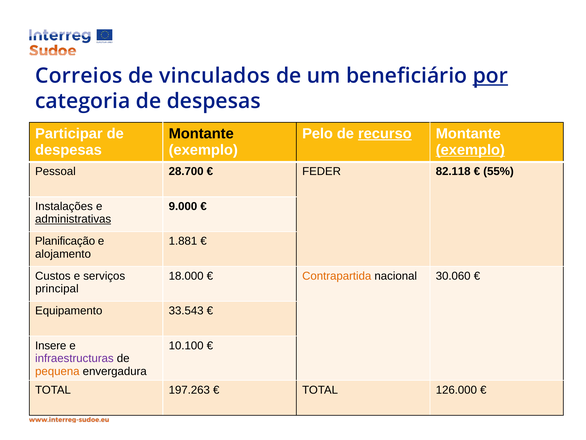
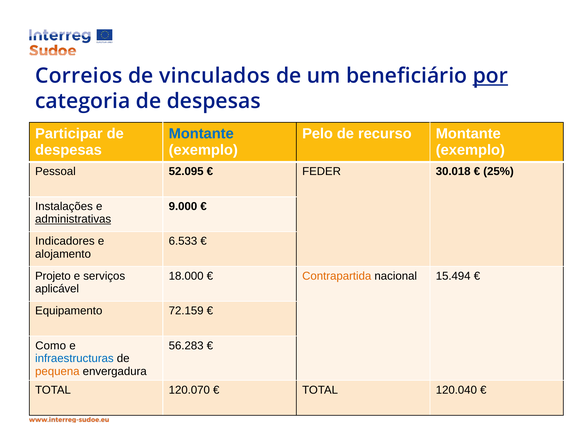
Montante at (201, 133) colour: black -> blue
recurso underline: present -> none
exemplo at (470, 150) underline: present -> none
28.700: 28.700 -> 52.095
82.118: 82.118 -> 30.018
55%: 55% -> 25%
Planificação: Planificação -> Indicadores
1.881: 1.881 -> 6.533
Custos: Custos -> Projeto
30.060: 30.060 -> 15.494
principal: principal -> aplicável
33.543: 33.543 -> 72.159
Insere: Insere -> Como
10.100: 10.100 -> 56.283
infraestructuras colour: purple -> blue
197.263: 197.263 -> 120.070
126.000: 126.000 -> 120.040
